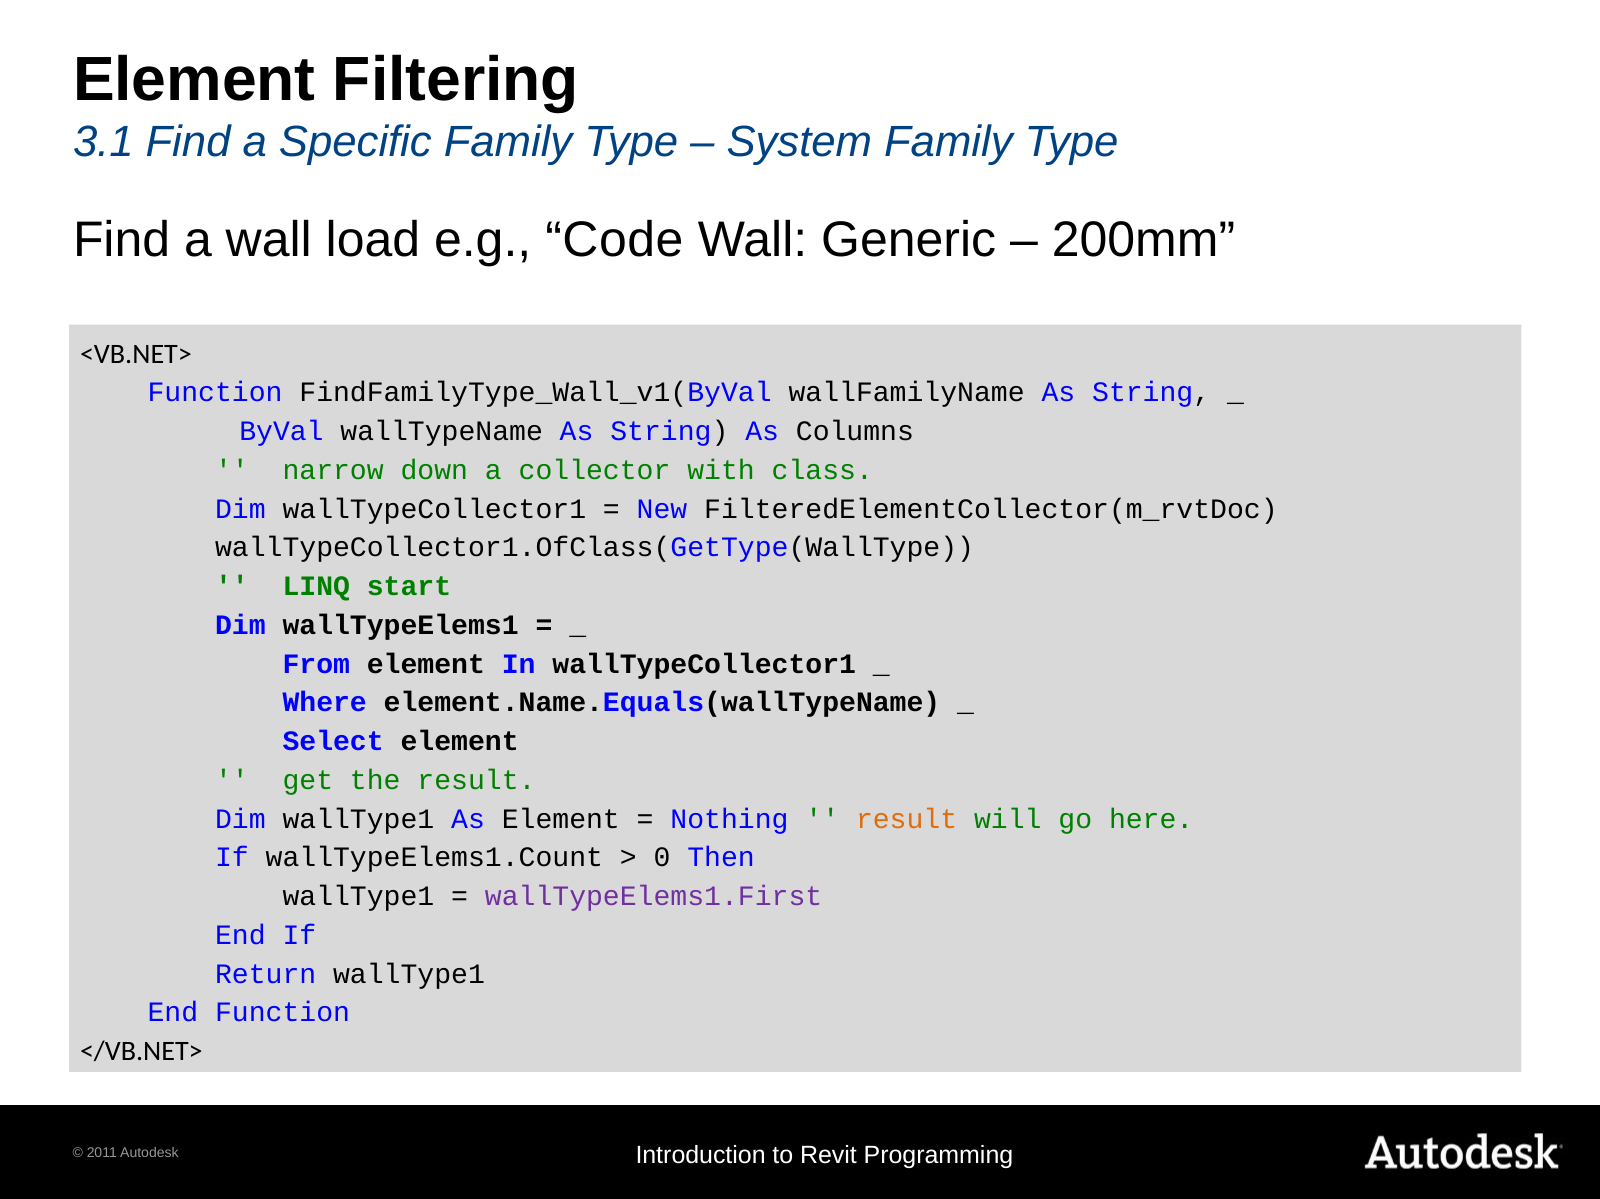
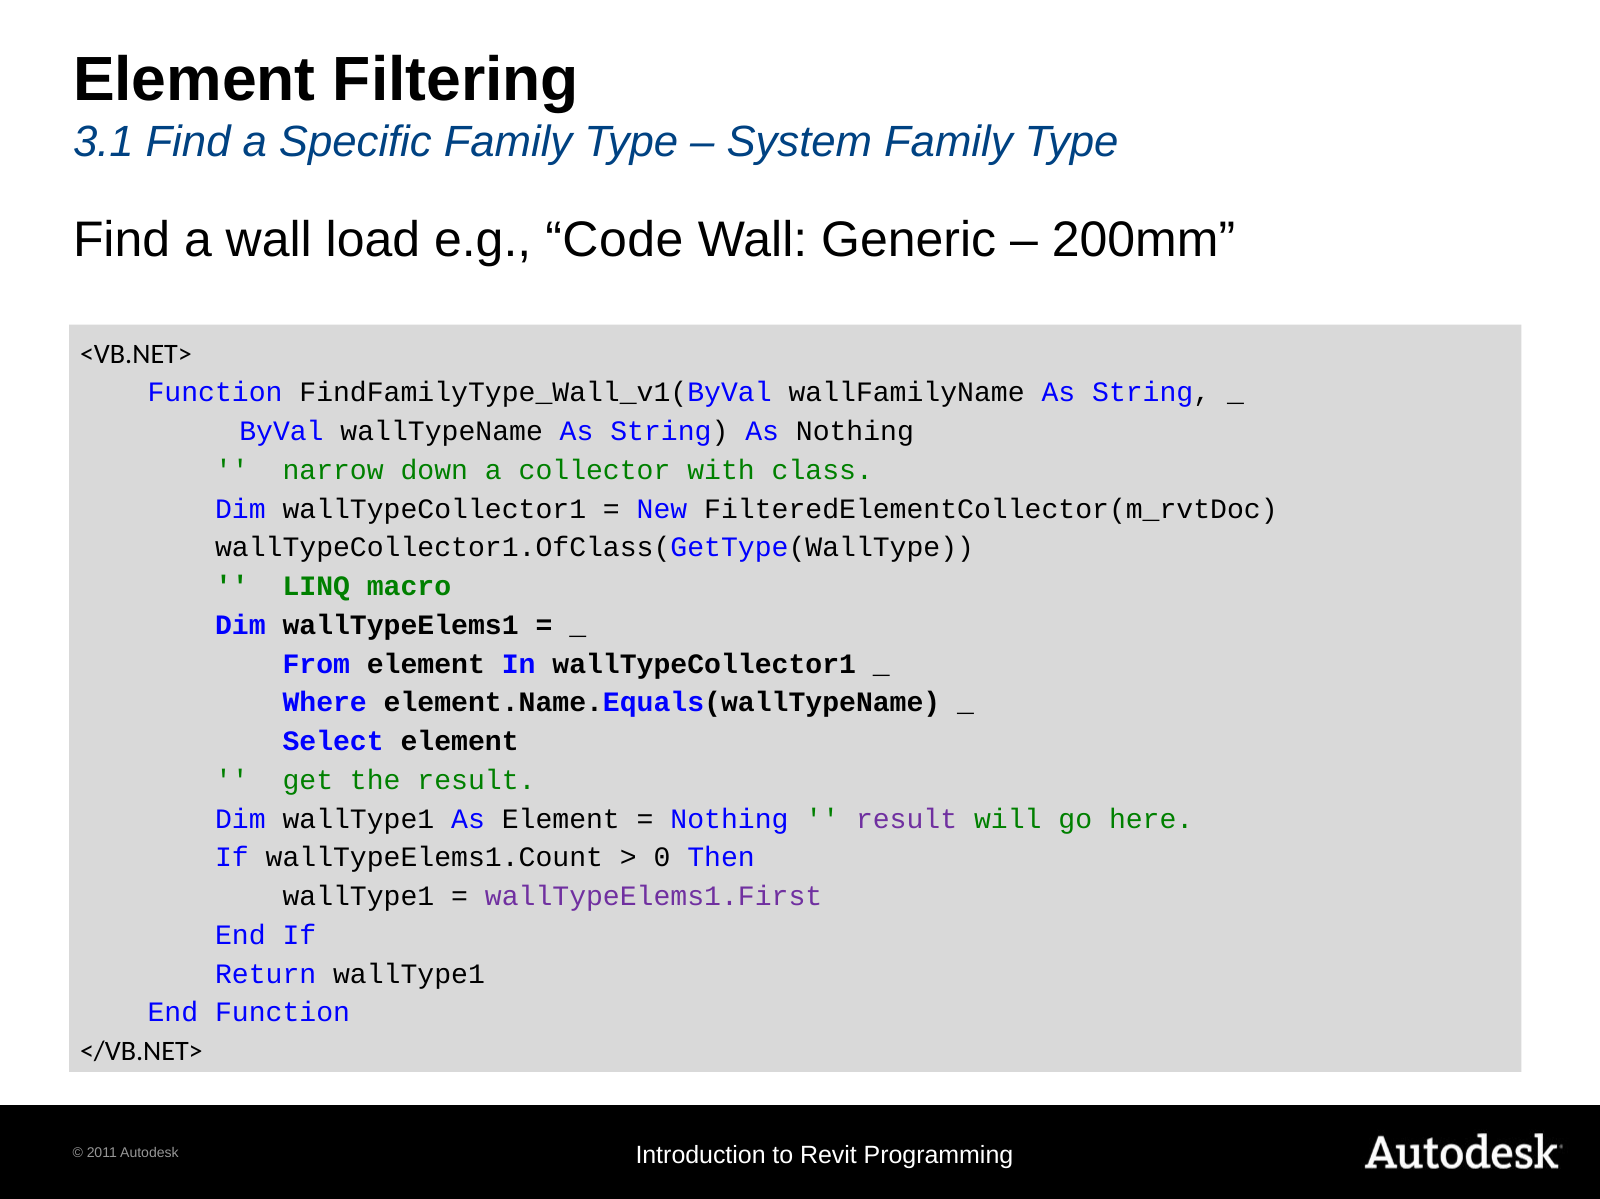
As Columns: Columns -> Nothing
start: start -> macro
result at (907, 819) colour: orange -> purple
